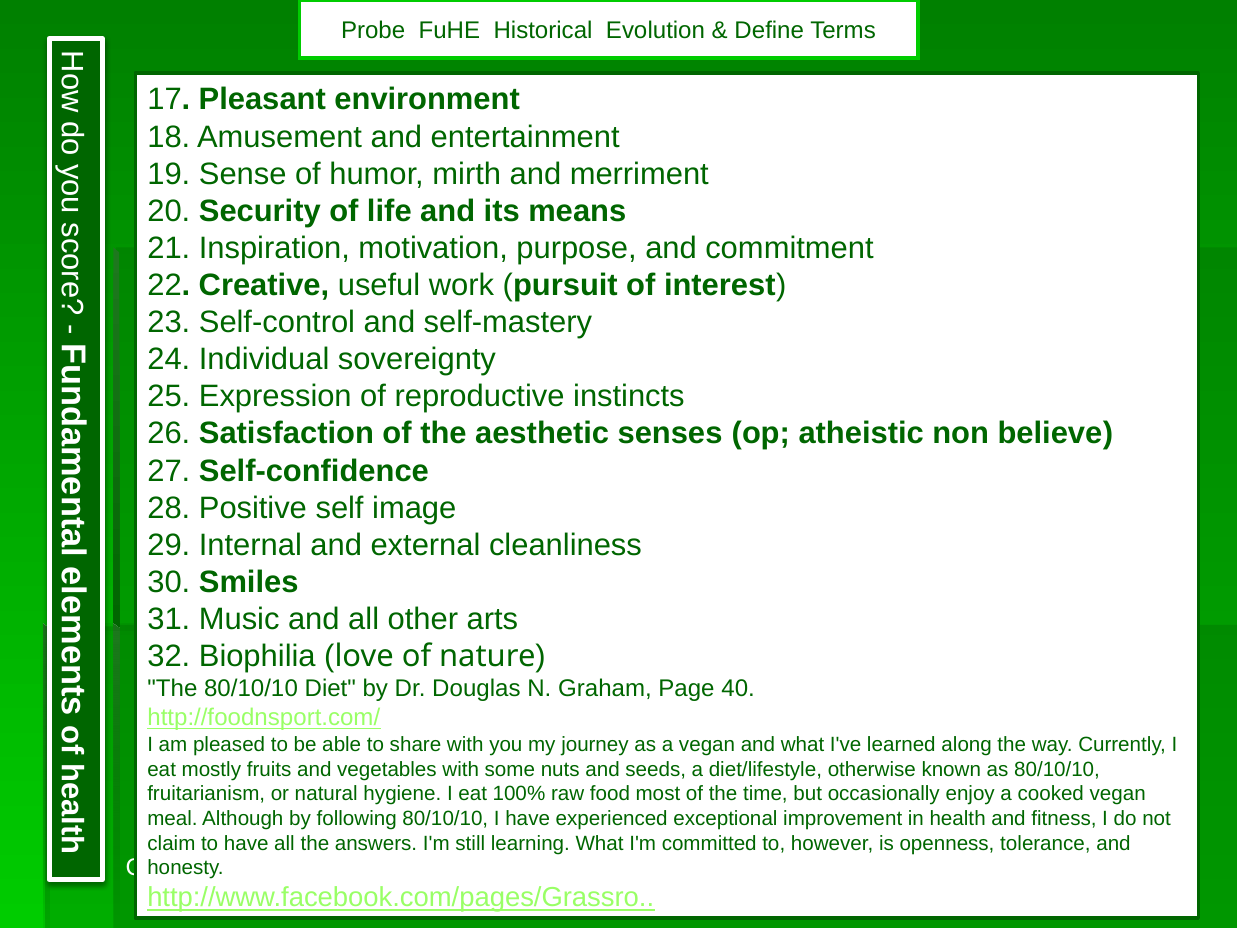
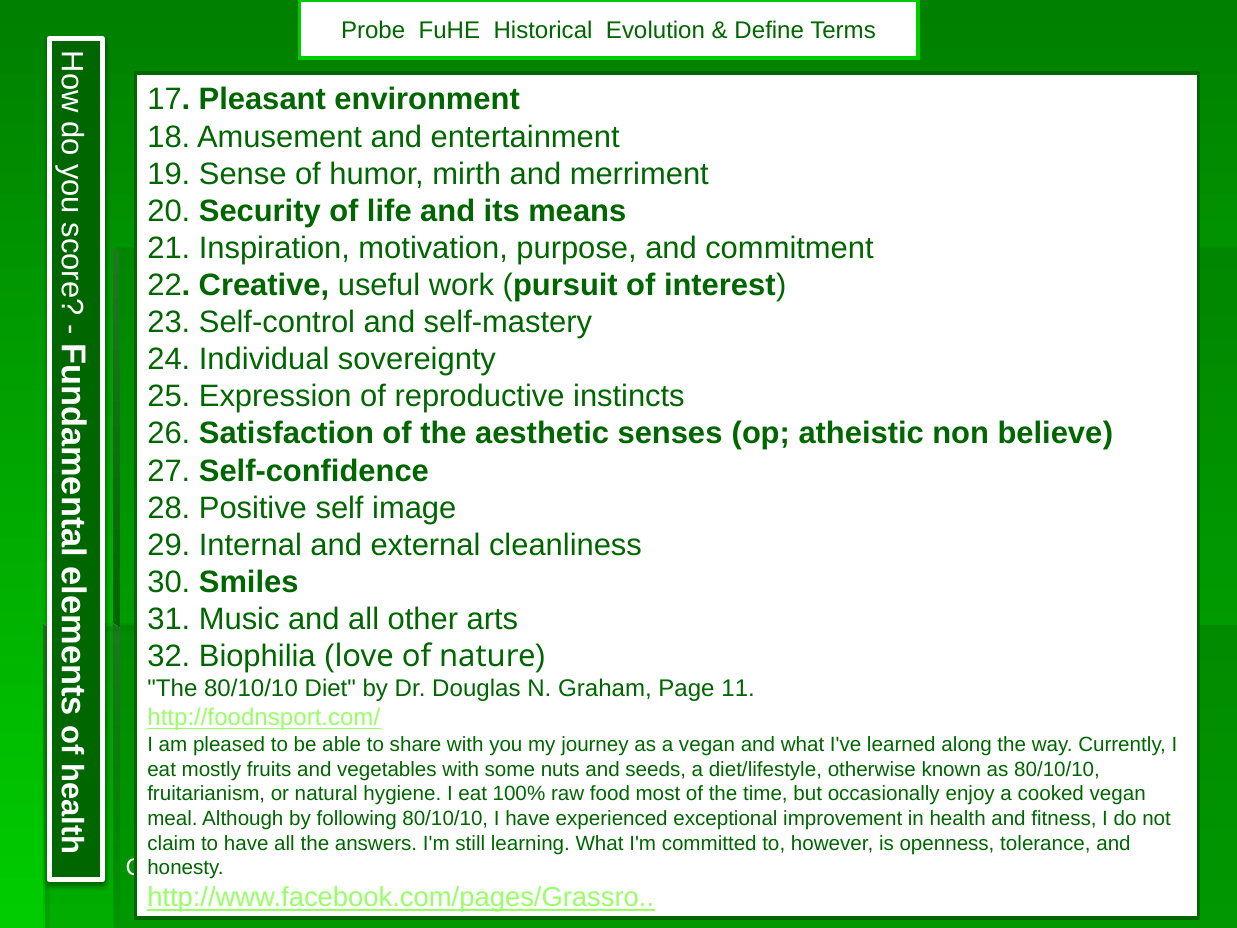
40: 40 -> 11
